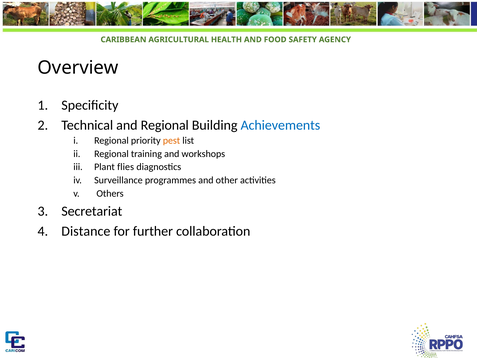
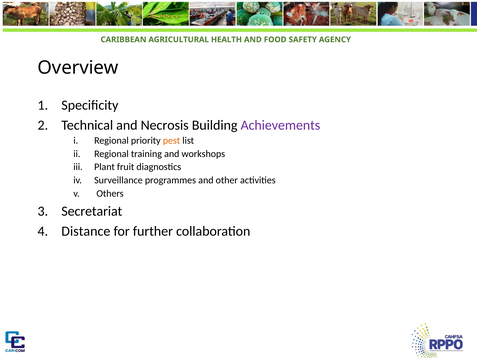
and Regional: Regional -> Necrosis
Achievements colour: blue -> purple
flies: flies -> fruit
